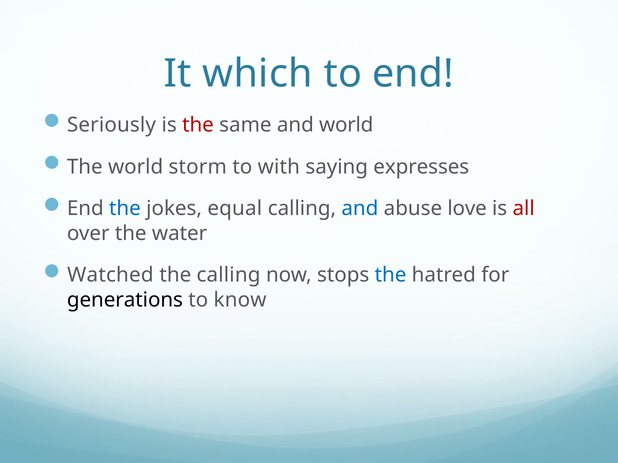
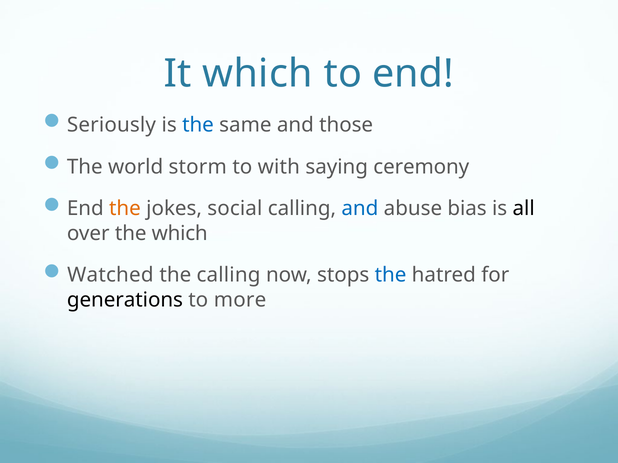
the at (198, 125) colour: red -> blue
and world: world -> those
expresses: expresses -> ceremony
the at (125, 209) colour: blue -> orange
equal: equal -> social
love: love -> bias
all colour: red -> black
the water: water -> which
know: know -> more
